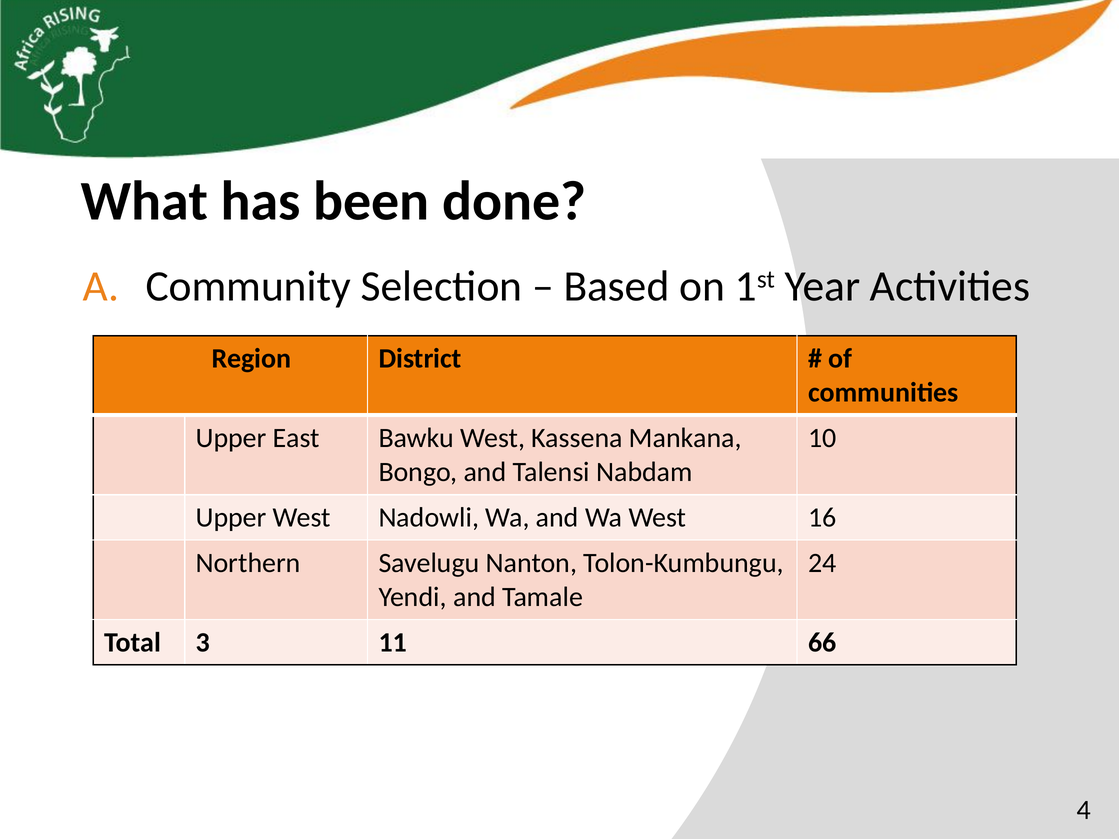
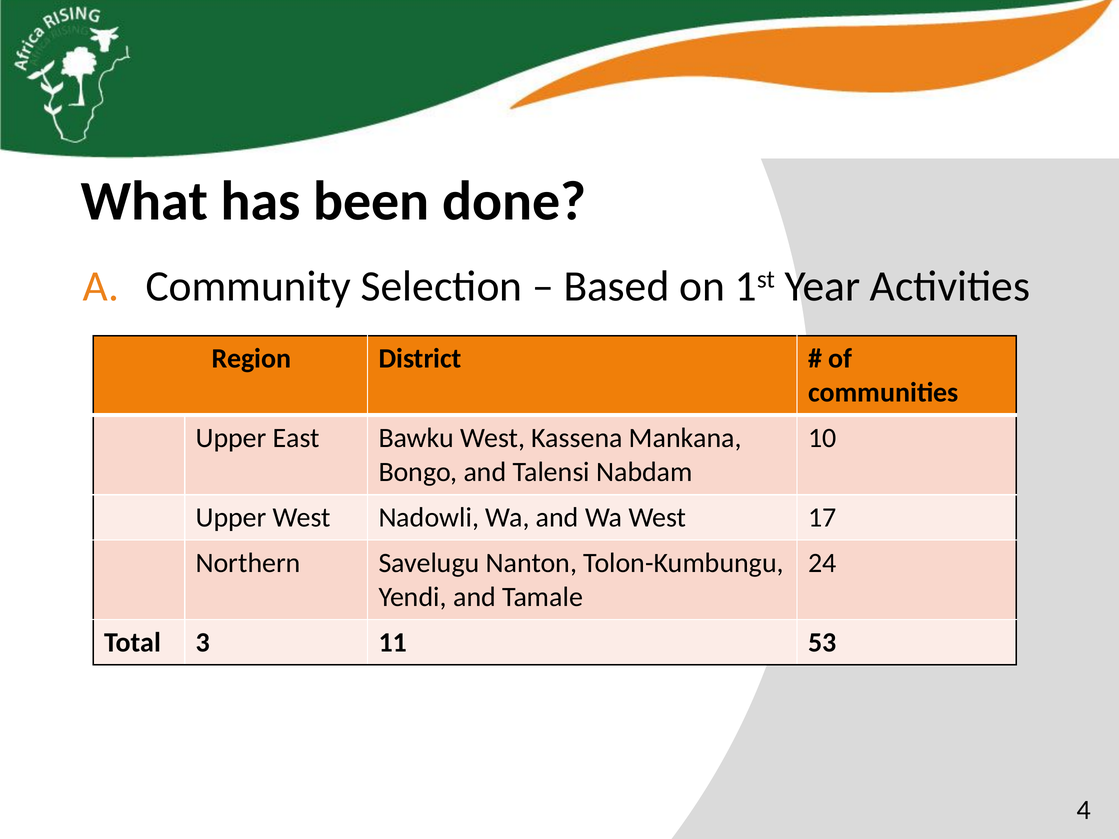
16: 16 -> 17
66: 66 -> 53
